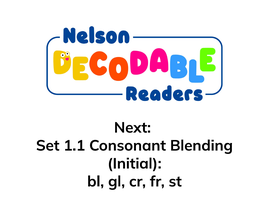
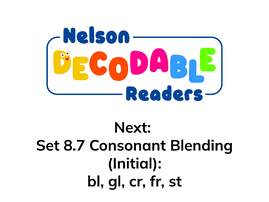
1.1: 1.1 -> 8.7
